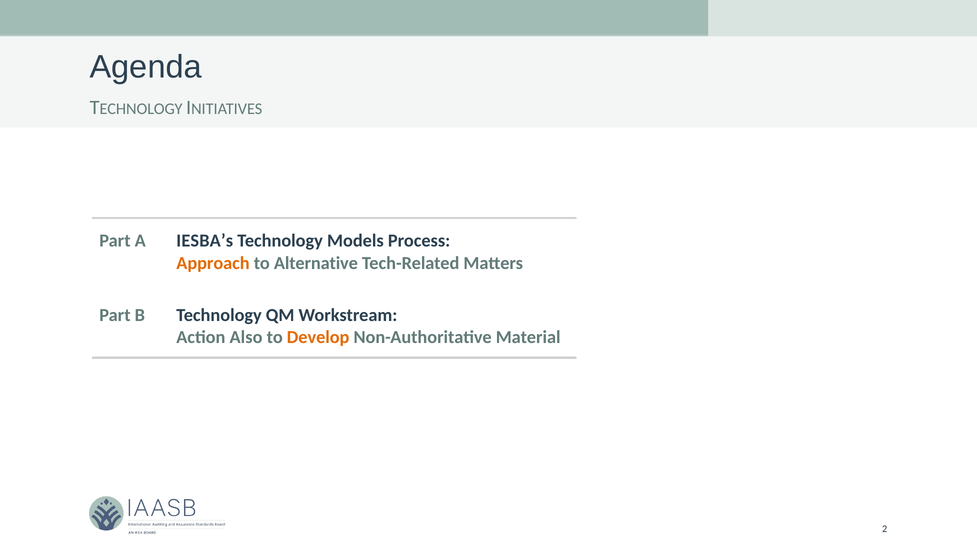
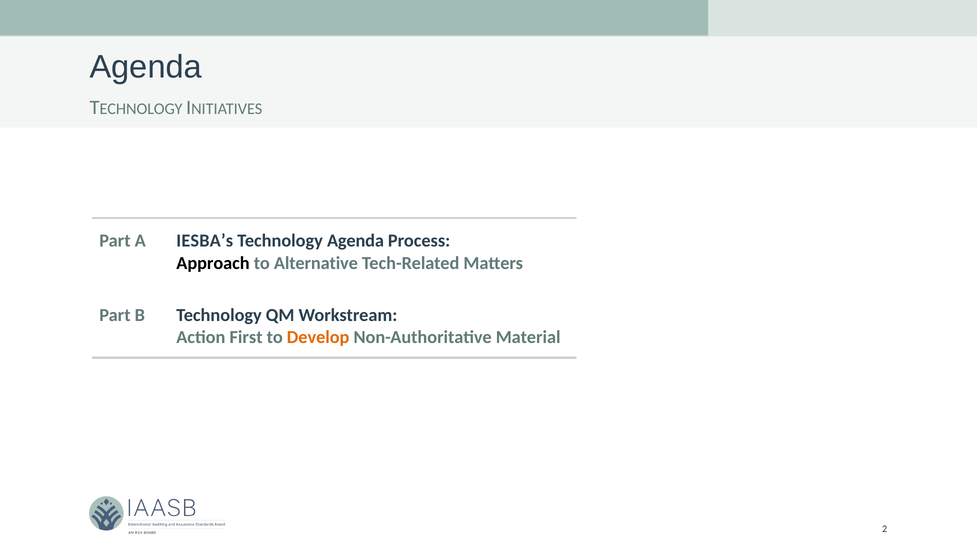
Technology Models: Models -> Agenda
Approach colour: orange -> black
Also: Also -> First
